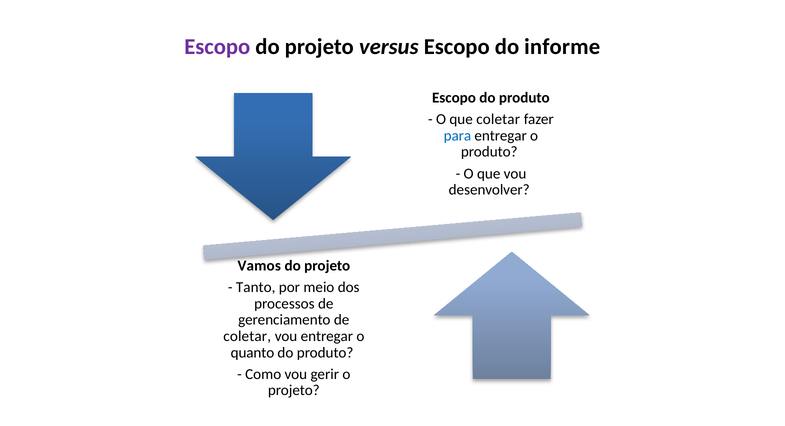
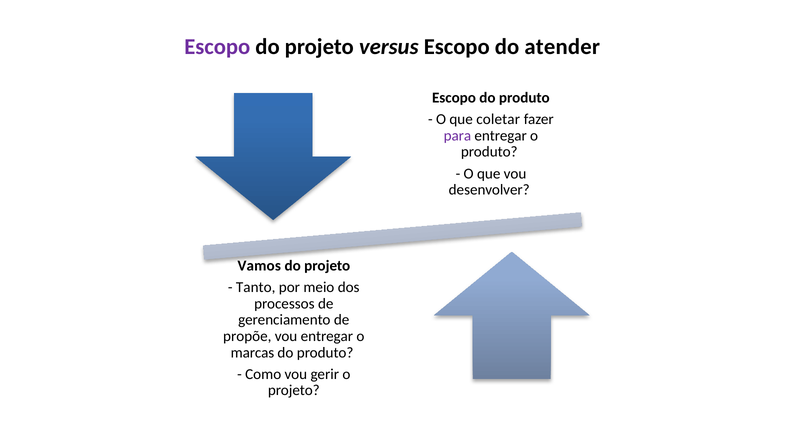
informe: informe -> atender
para colour: blue -> purple
coletar at (247, 336): coletar -> propõe
quanto: quanto -> marcas
